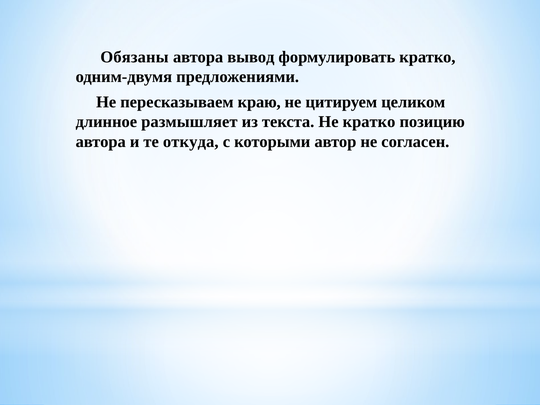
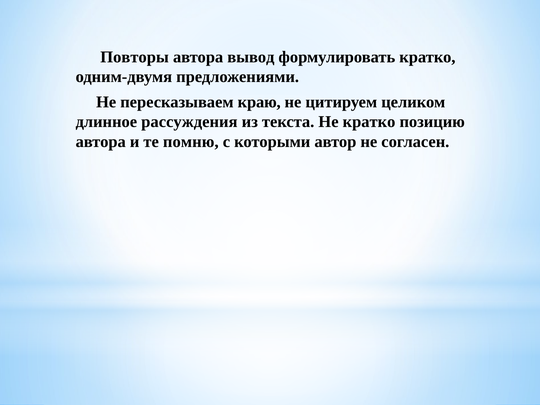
Обязаны: Обязаны -> Повторы
размышляет: размышляет -> рассуждения
откуда: откуда -> помню
